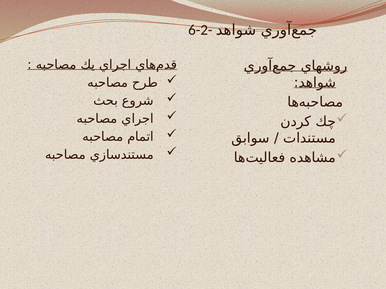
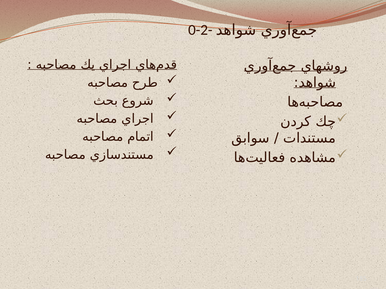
6-2-: 6-2- -> 0-2-
